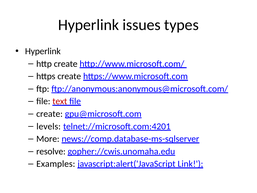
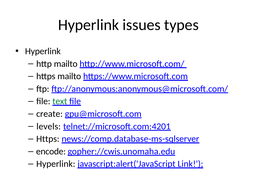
http create: create -> mailto
https create: create -> mailto
text colour: red -> green
More at (48, 139): More -> Https
resolve: resolve -> encode
Examples at (56, 164): Examples -> Hyperlink
